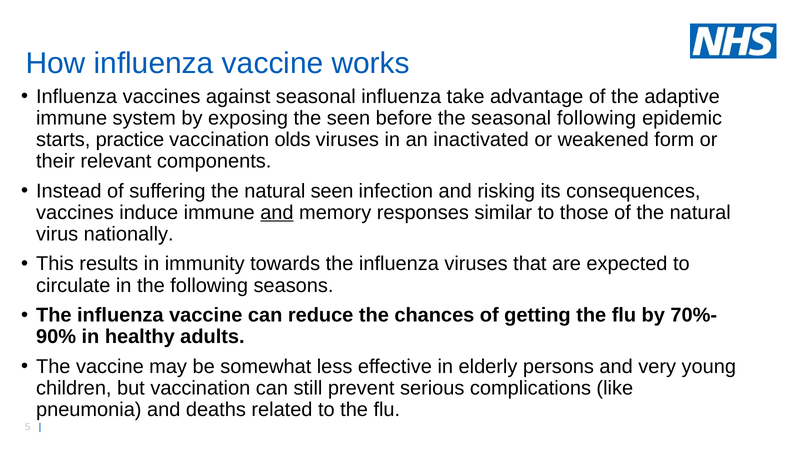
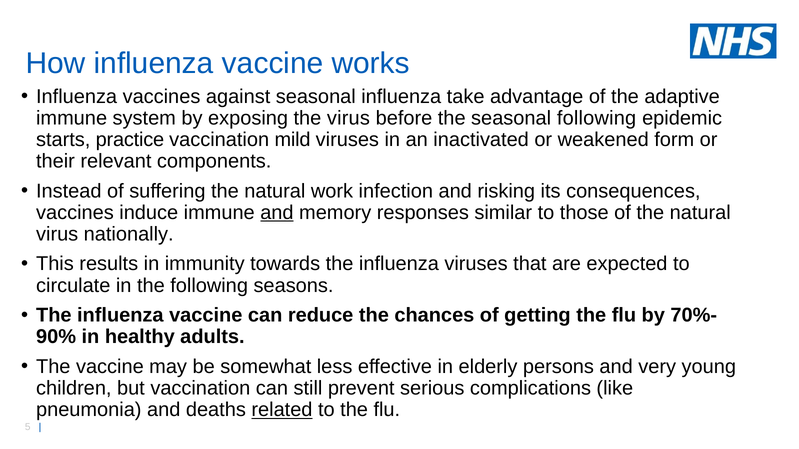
the seen: seen -> virus
olds: olds -> mild
natural seen: seen -> work
related underline: none -> present
